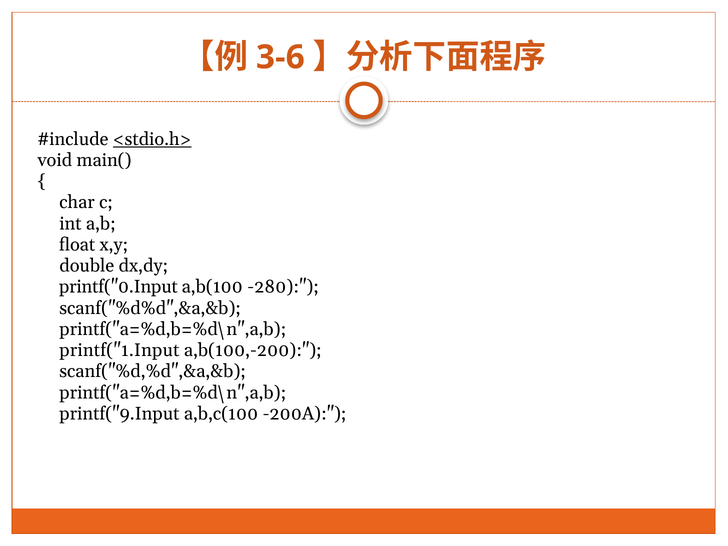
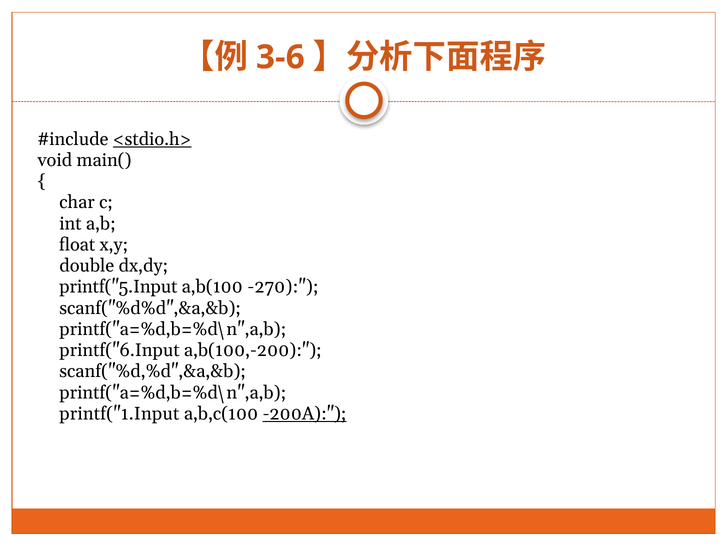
printf("0.Input: printf("0.Input -> printf("5.Input
-280: -280 -> -270
printf("1.Input: printf("1.Input -> printf("6.Input
printf("9.Input: printf("9.Input -> printf("1.Input
-200A underline: none -> present
